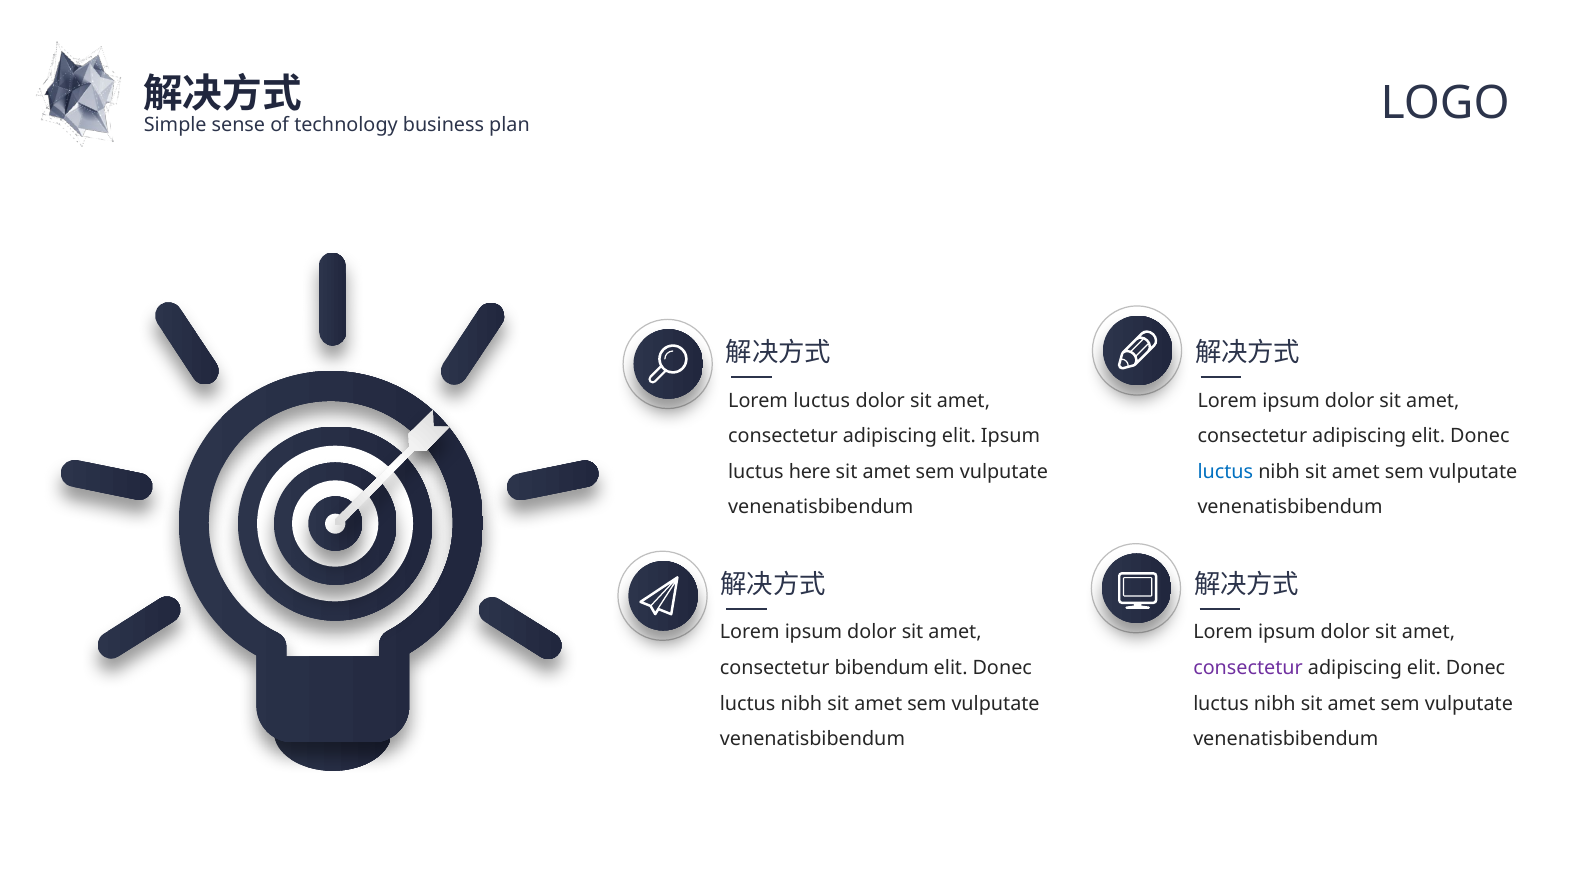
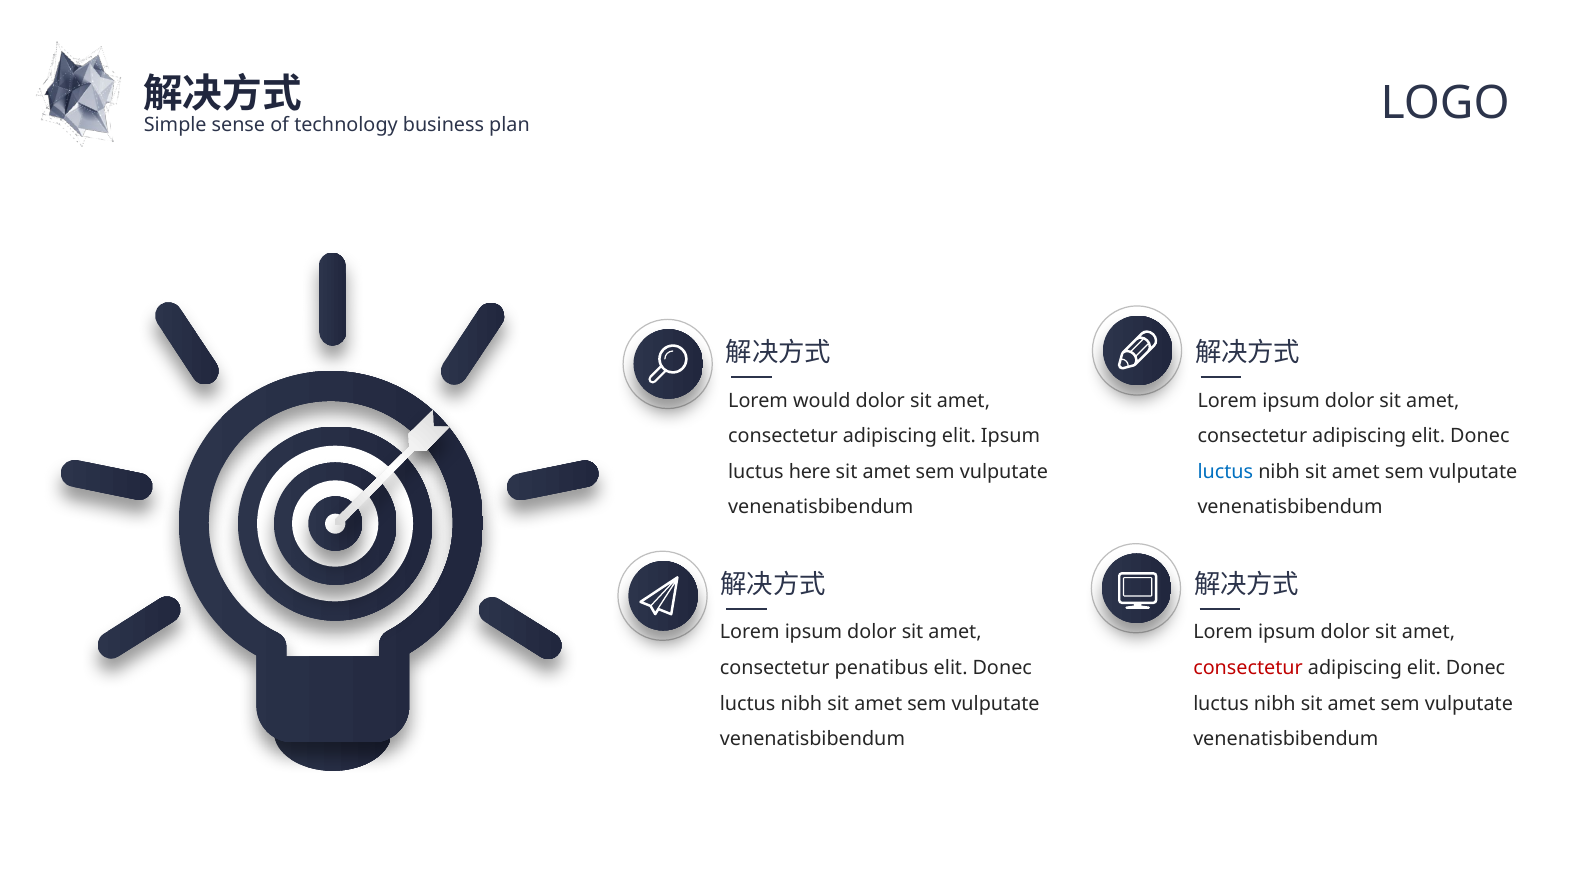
Lorem luctus: luctus -> would
bibendum: bibendum -> penatibus
consectetur at (1248, 668) colour: purple -> red
